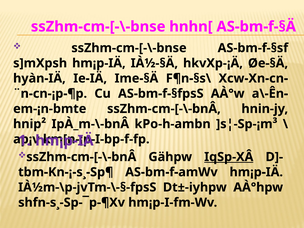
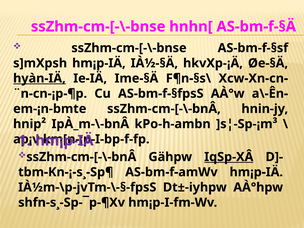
hyàn-IÄ underline: none -> present
